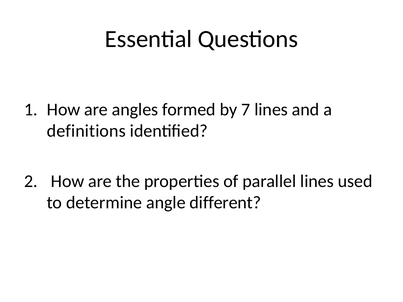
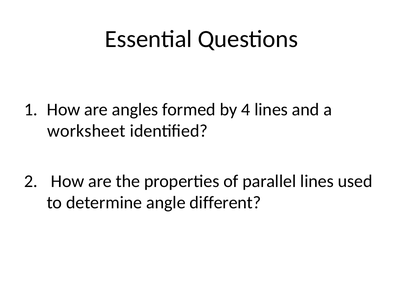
7: 7 -> 4
definitions: definitions -> worksheet
